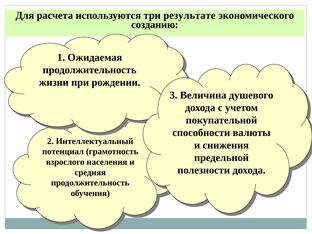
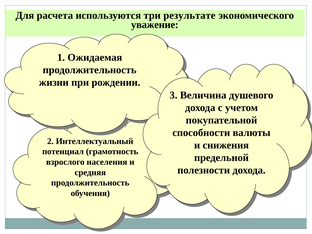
созданию: созданию -> уважение
